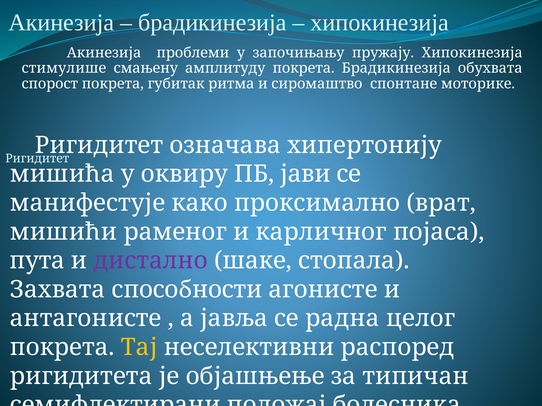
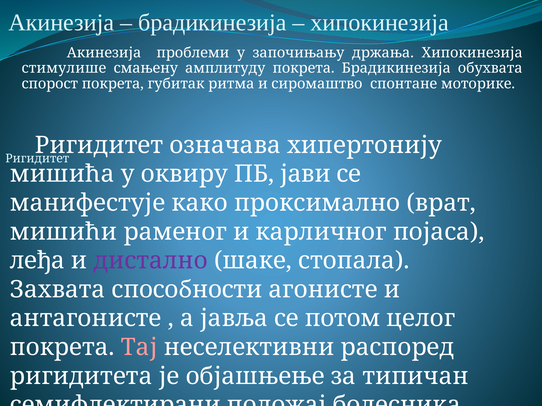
пружају: пружају -> држања
пута: пута -> леђа
радна: радна -> потом
Тај colour: yellow -> pink
